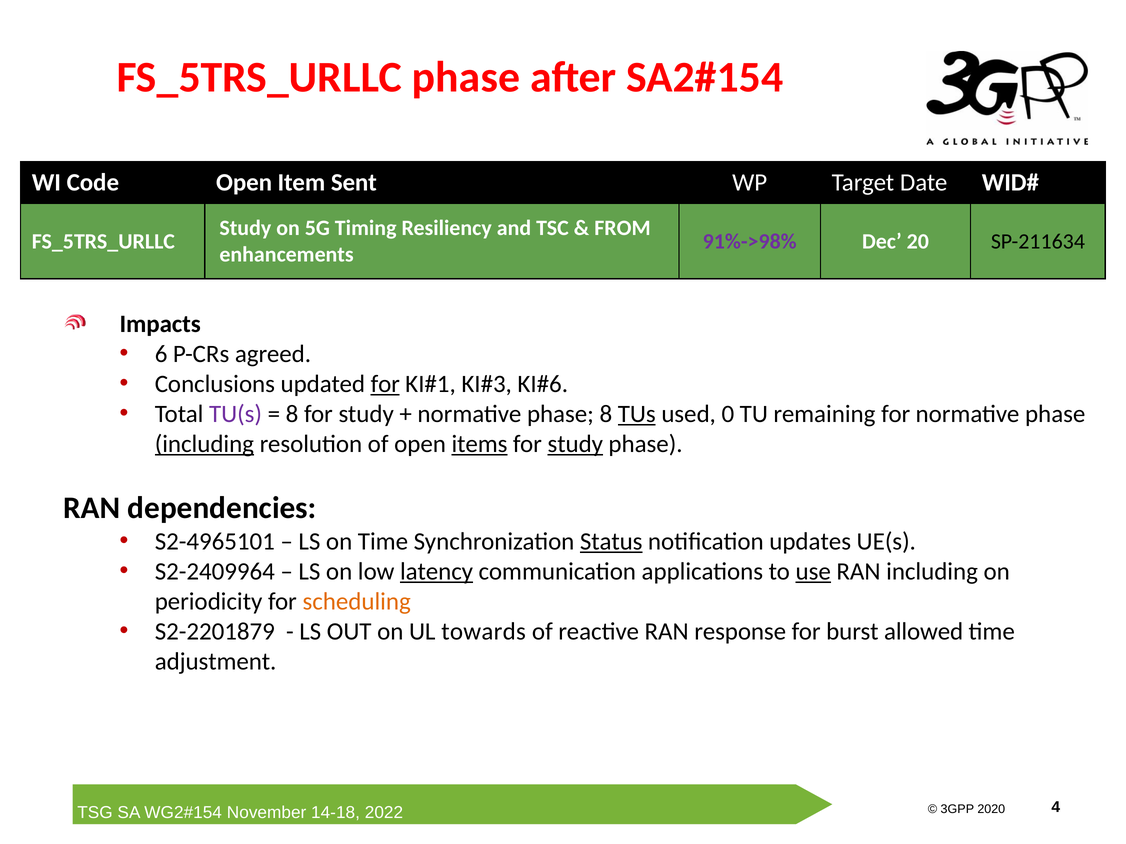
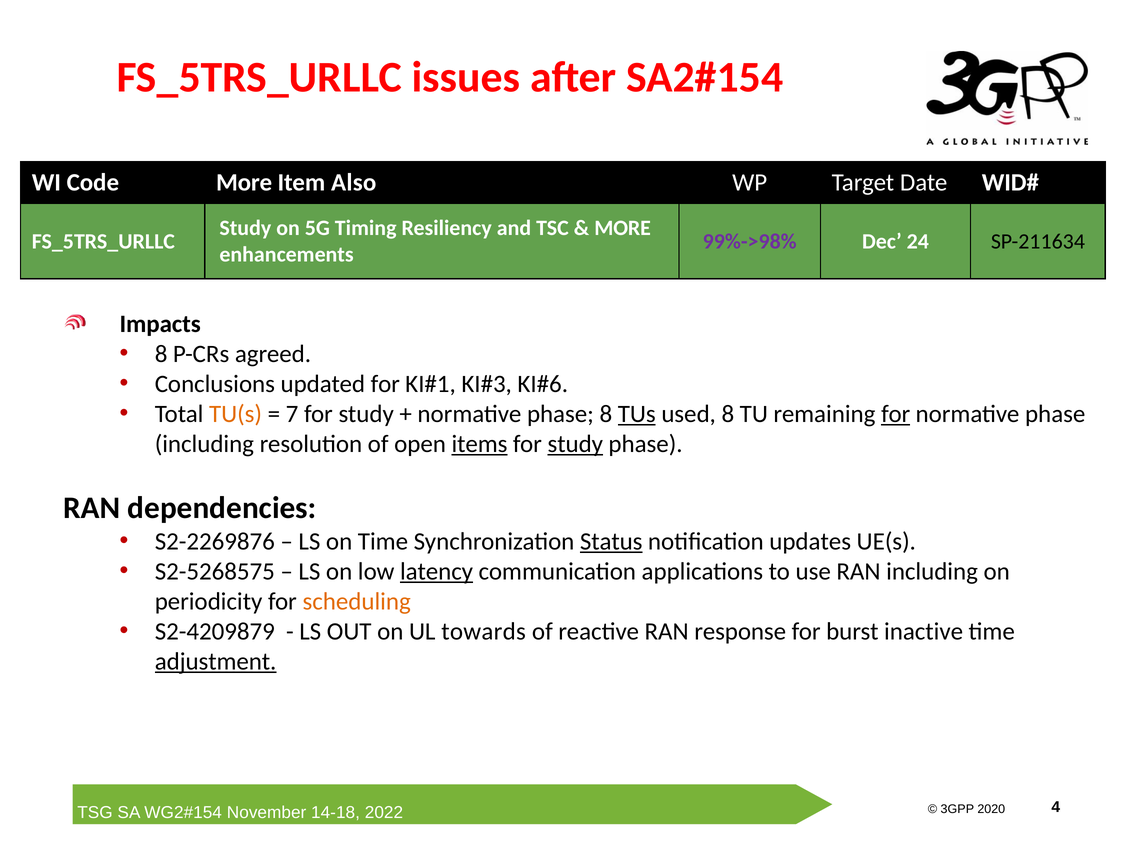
FS_5TRS_URLLC phase: phase -> issues
Code Open: Open -> More
Sent: Sent -> Also
FROM at (622, 228): FROM -> MORE
91%->98%: 91%->98% -> 99%->98%
20: 20 -> 24
6 at (161, 354): 6 -> 8
for at (385, 384) underline: present -> none
TU(s colour: purple -> orange
8 at (292, 414): 8 -> 7
used 0: 0 -> 8
for at (896, 414) underline: none -> present
including at (204, 444) underline: present -> none
S2-4965101: S2-4965101 -> S2-2269876
S2-2409964: S2-2409964 -> S2-5268575
use underline: present -> none
S2-2201879: S2-2201879 -> S2-4209879
allowed: allowed -> inactive
adjustment underline: none -> present
